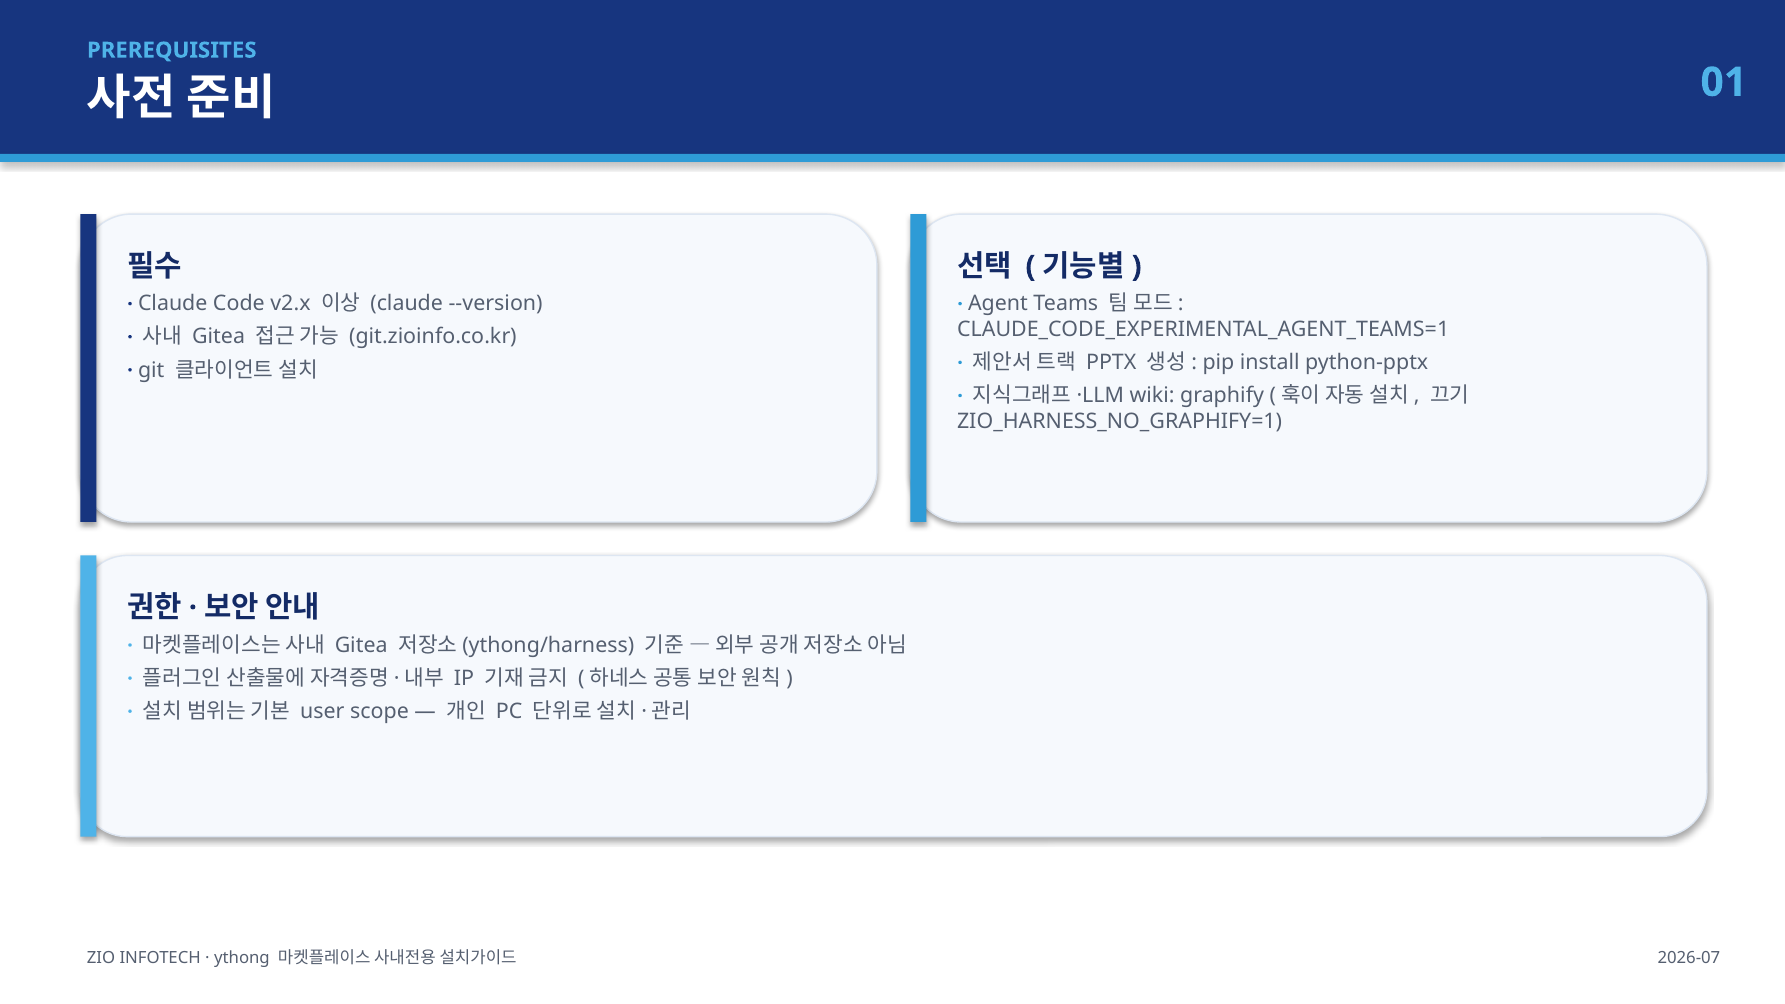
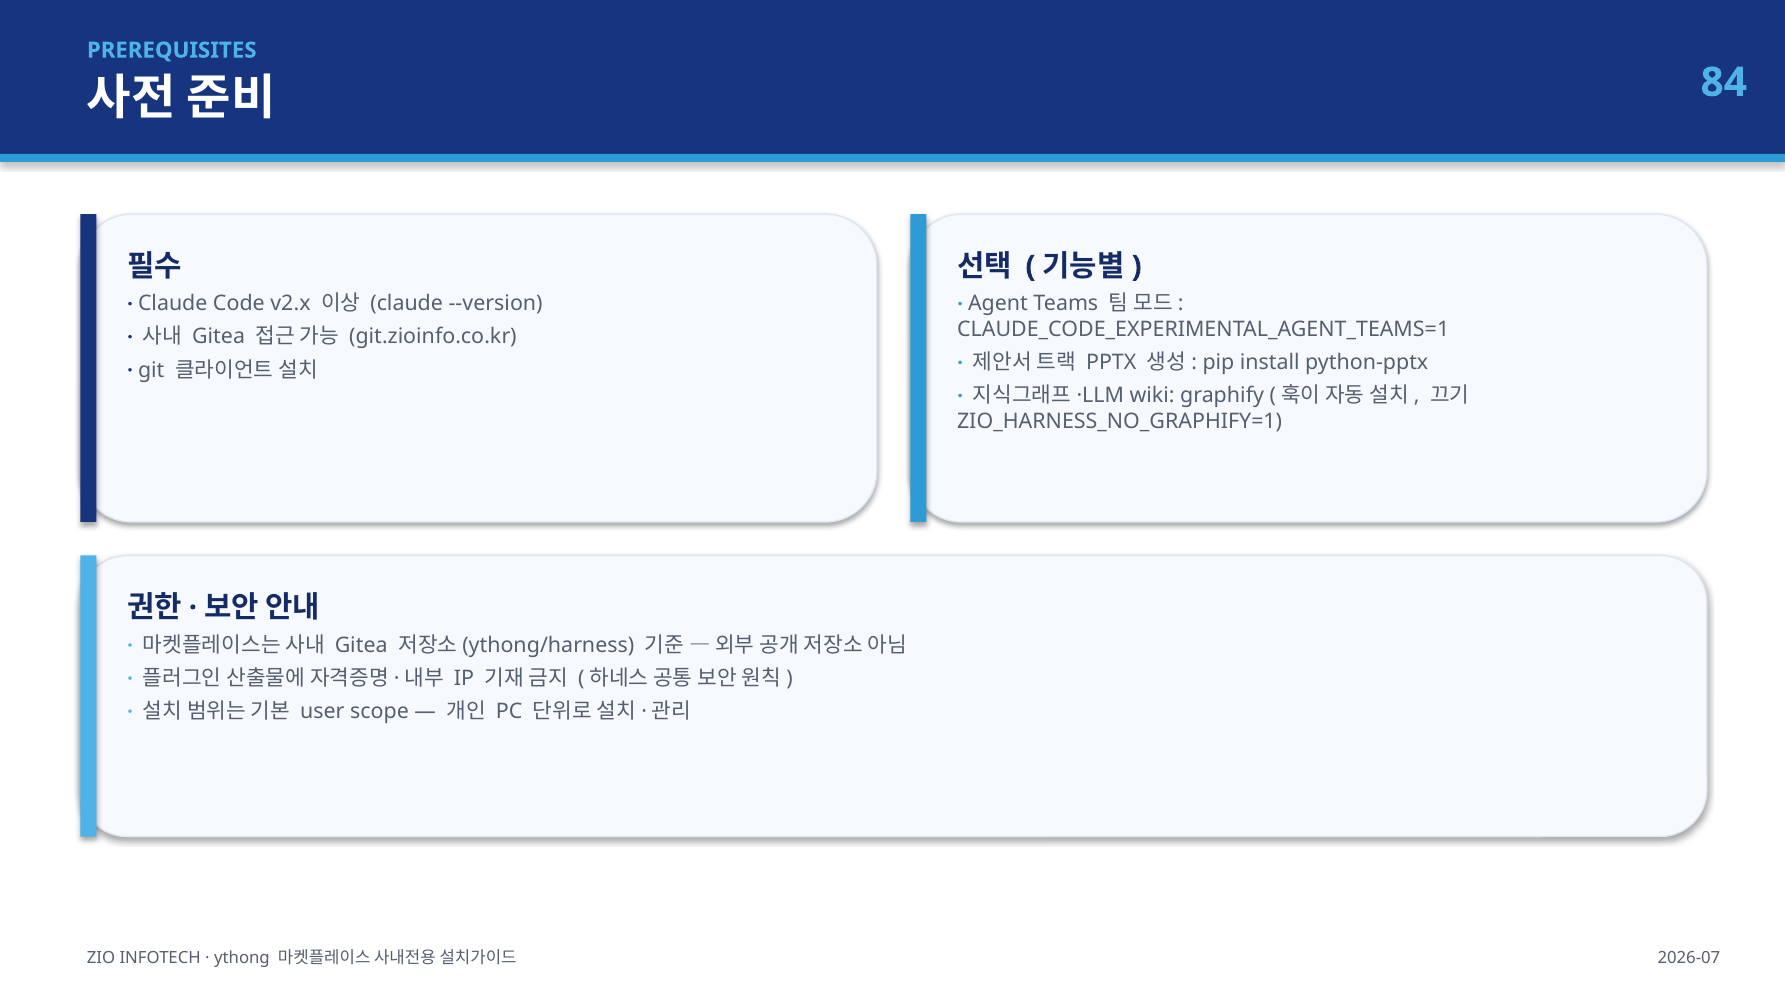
01: 01 -> 84
